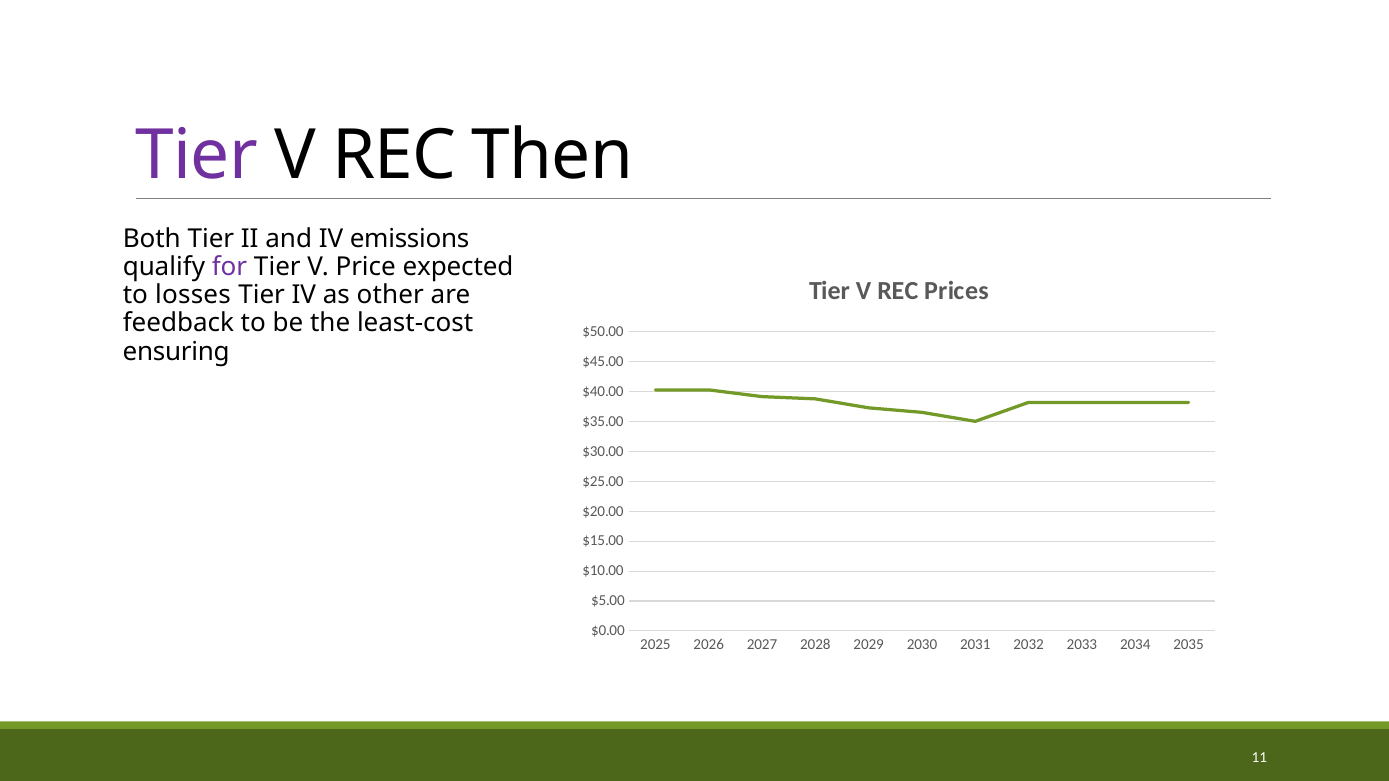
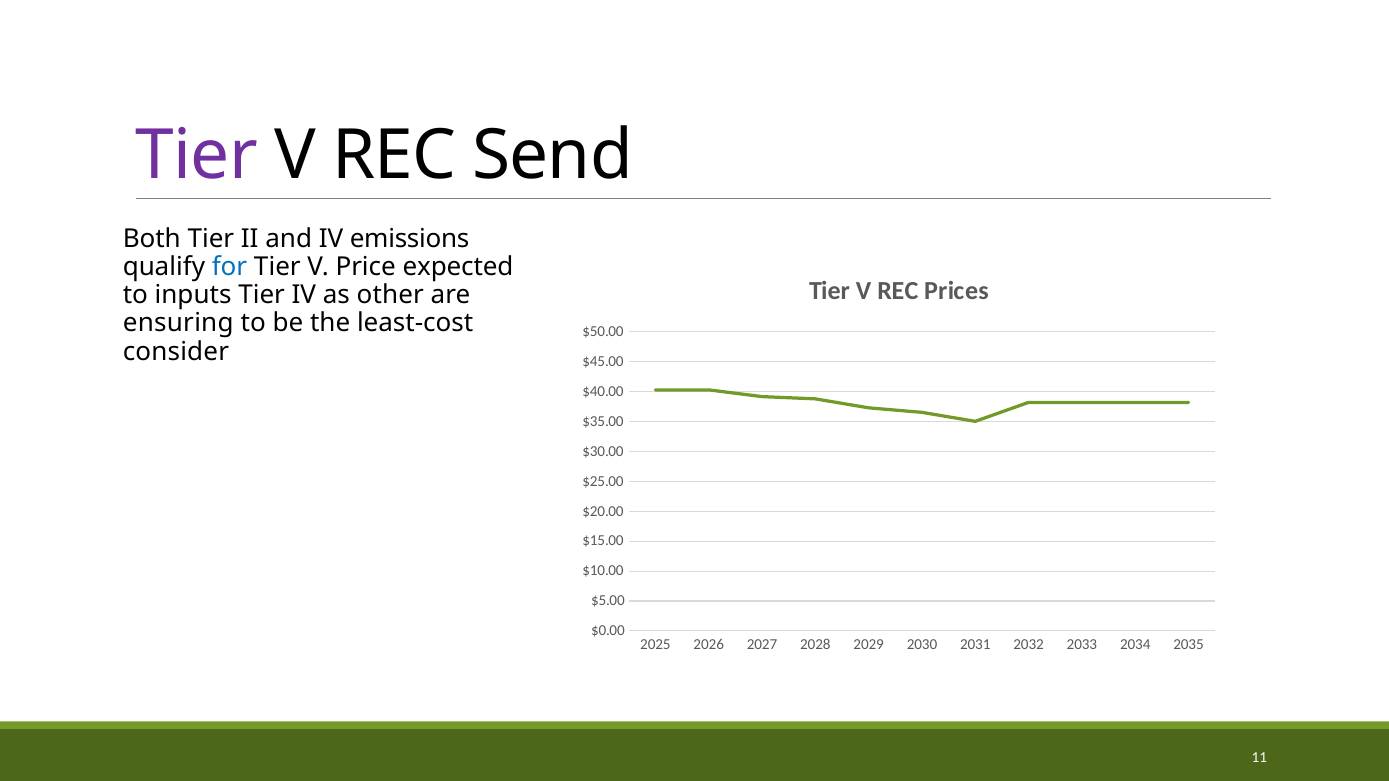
Then: Then -> Send
for colour: purple -> blue
losses: losses -> inputs
feedback: feedback -> ensuring
ensuring: ensuring -> consider
